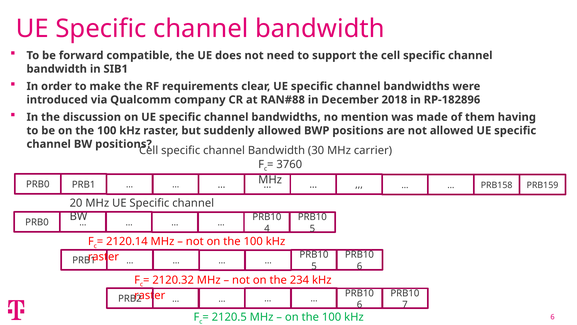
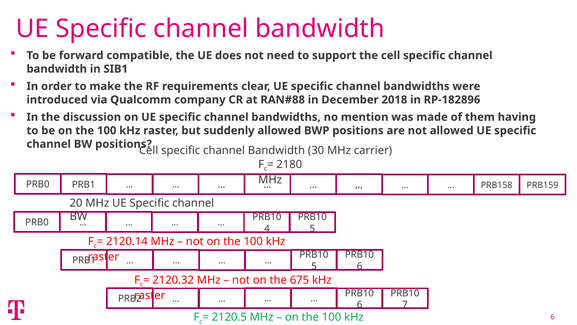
3760: 3760 -> 2180
234: 234 -> 675
